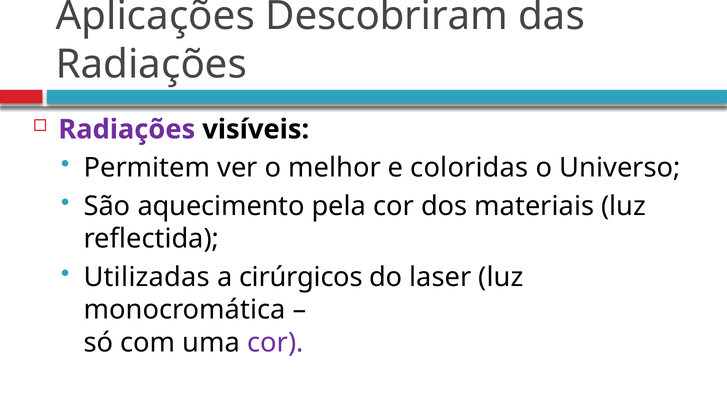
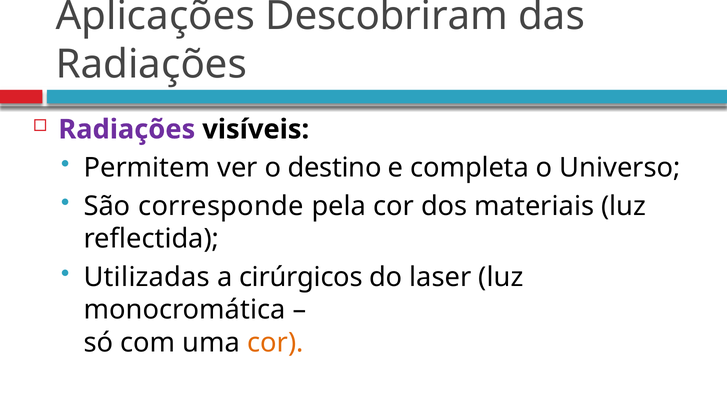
melhor: melhor -> destino
coloridas: coloridas -> completa
aquecimento: aquecimento -> corresponde
cor at (275, 343) colour: purple -> orange
